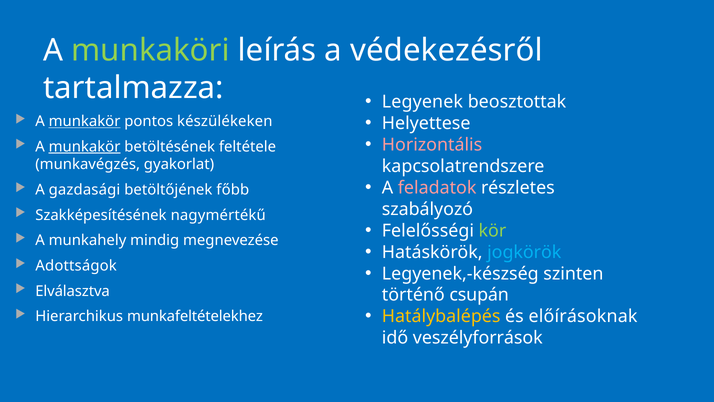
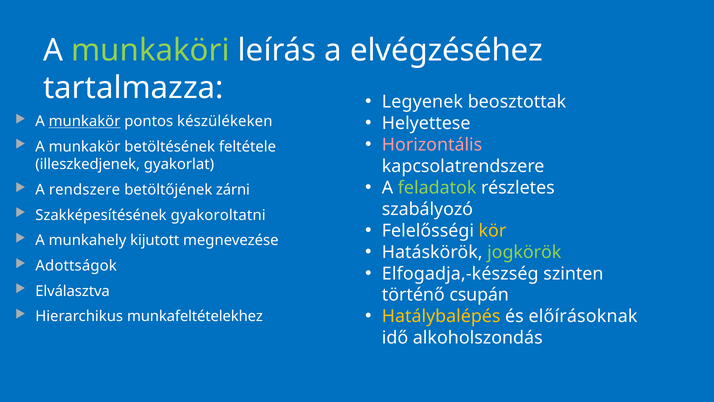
védekezésről: védekezésről -> elvégzéséhez
munkakör at (85, 146) underline: present -> none
munkavégzés: munkavégzés -> illeszkedjenek
feladatok colour: pink -> light green
gazdasági: gazdasági -> rendszere
főbb: főbb -> zárni
nagymértékű: nagymértékű -> gyakoroltatni
kör colour: light green -> yellow
mindig: mindig -> kijutott
jogkörök colour: light blue -> light green
Legyenek,-készség: Legyenek,-készség -> Elfogadja,-készség
veszélyforrások: veszélyforrások -> alkoholszondás
